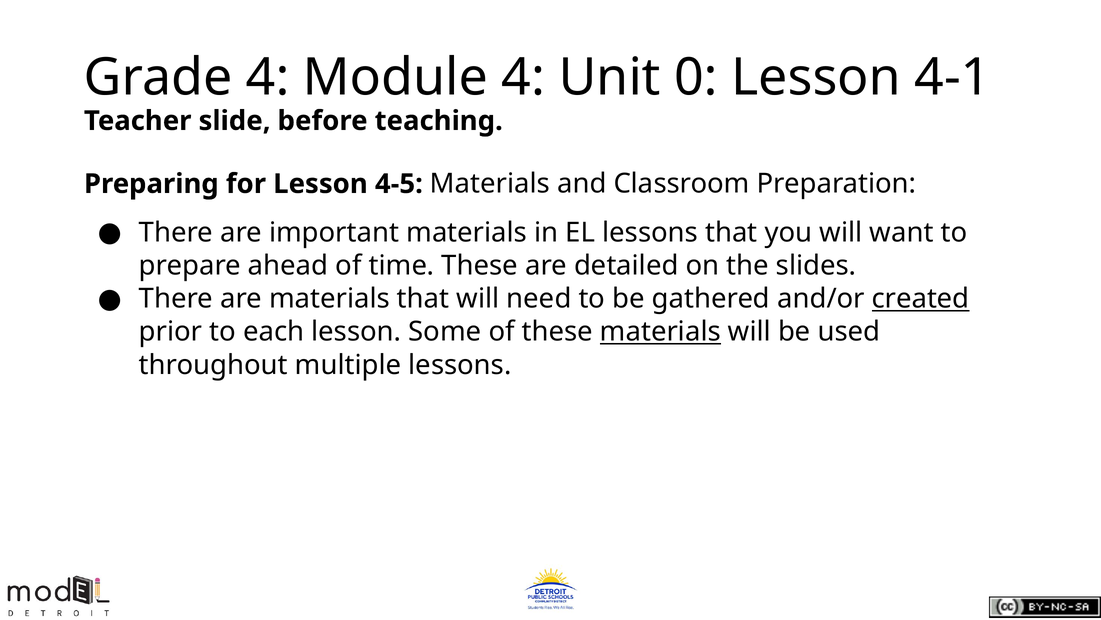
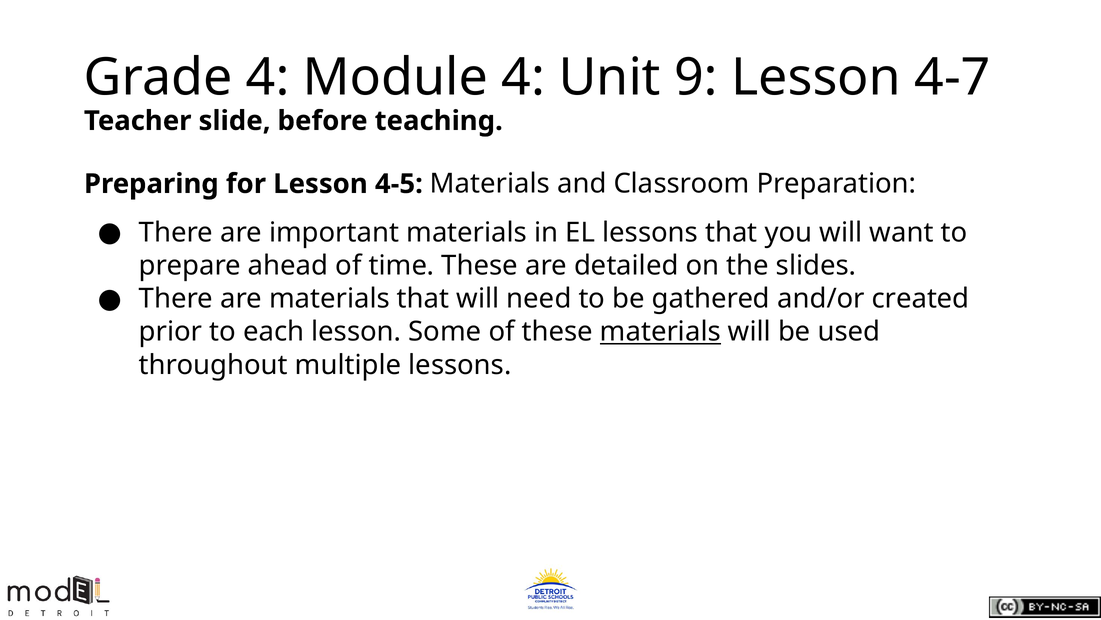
0: 0 -> 9
4-1: 4-1 -> 4-7
created underline: present -> none
